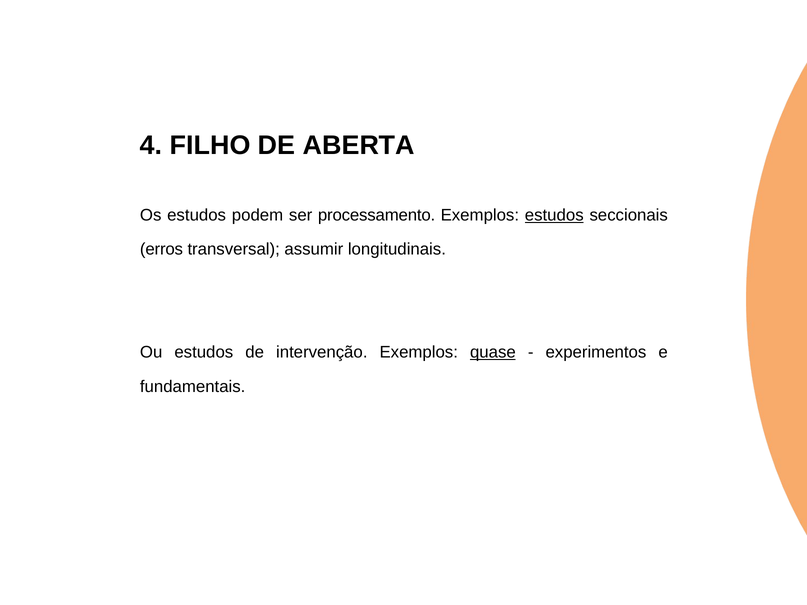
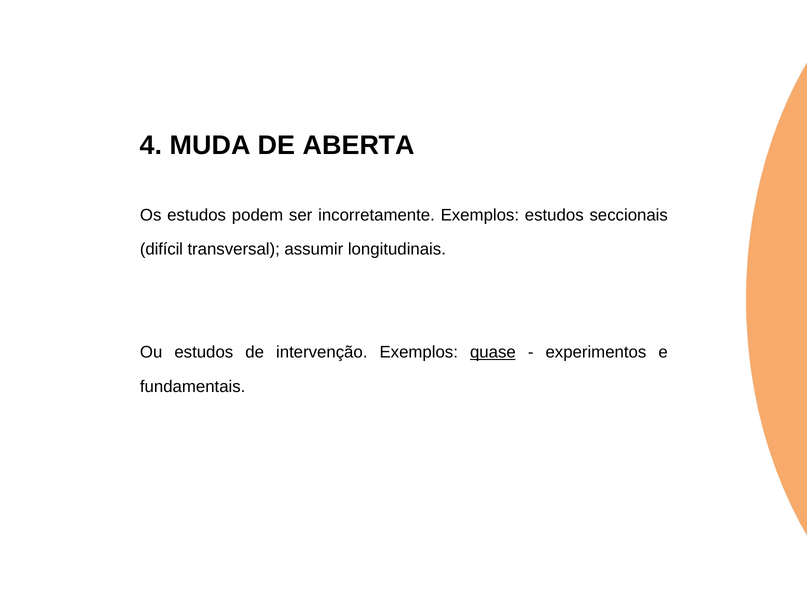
FILHO: FILHO -> MUDA
processamento: processamento -> incorretamente
estudos at (554, 215) underline: present -> none
erros: erros -> difícil
